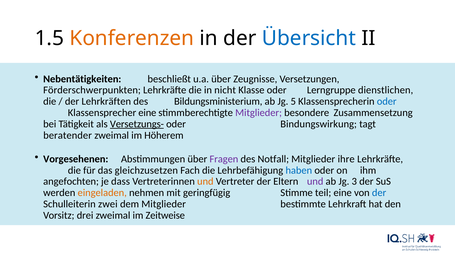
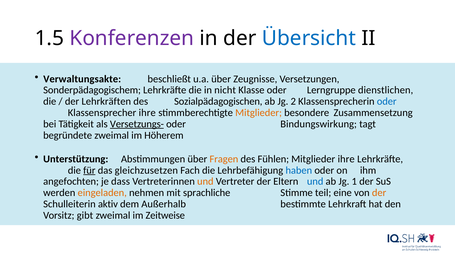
Konferenzen colour: orange -> purple
Nebentätigkeiten: Nebentätigkeiten -> Verwaltungsakte
Förderschwerpunkten: Förderschwerpunkten -> Sonderpädagogischem
Bildungsministerium: Bildungsministerium -> Sozialpädagogischen
5: 5 -> 2
Klassensprecher eine: eine -> ihre
Mitglieder at (259, 113) colour: purple -> orange
beratender: beratender -> begründete
Vorgesehenen: Vorgesehenen -> Unterstützung
Fragen colour: purple -> orange
Notfall: Notfall -> Fühlen
für underline: none -> present
und at (315, 182) colour: purple -> blue
3: 3 -> 1
geringfügig: geringfügig -> sprachliche
der at (379, 193) colour: blue -> orange
zwei: zwei -> aktiv
dem Mitglieder: Mitglieder -> Außerhalb
drei: drei -> gibt
